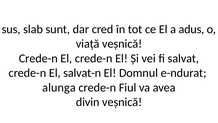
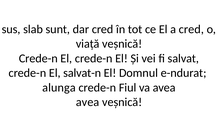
a adus: adus -> cred
divin at (88, 102): divin -> avea
